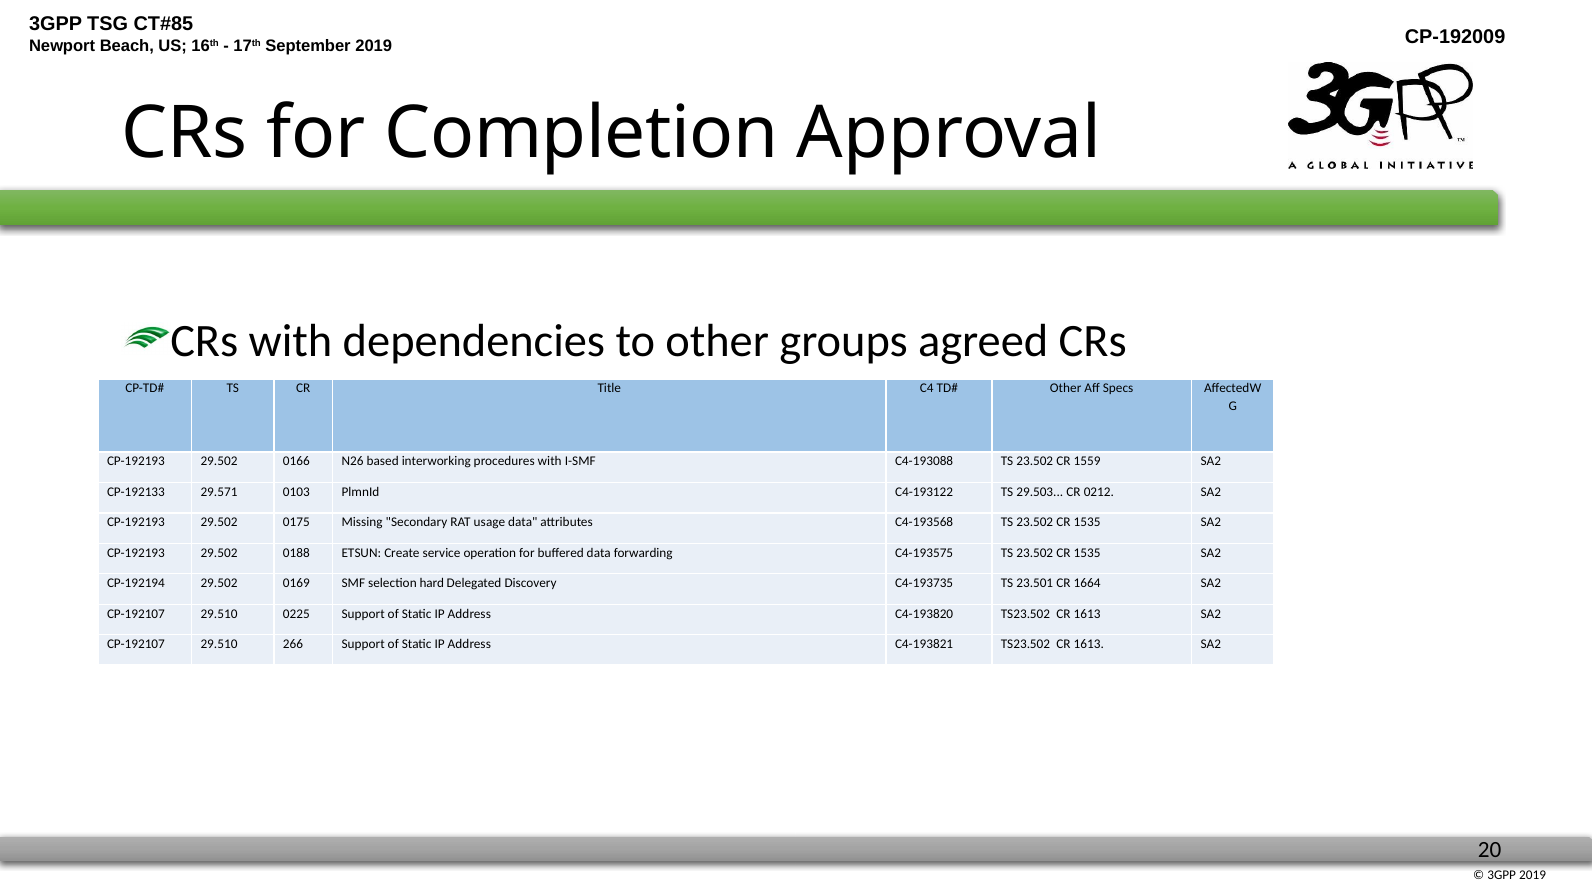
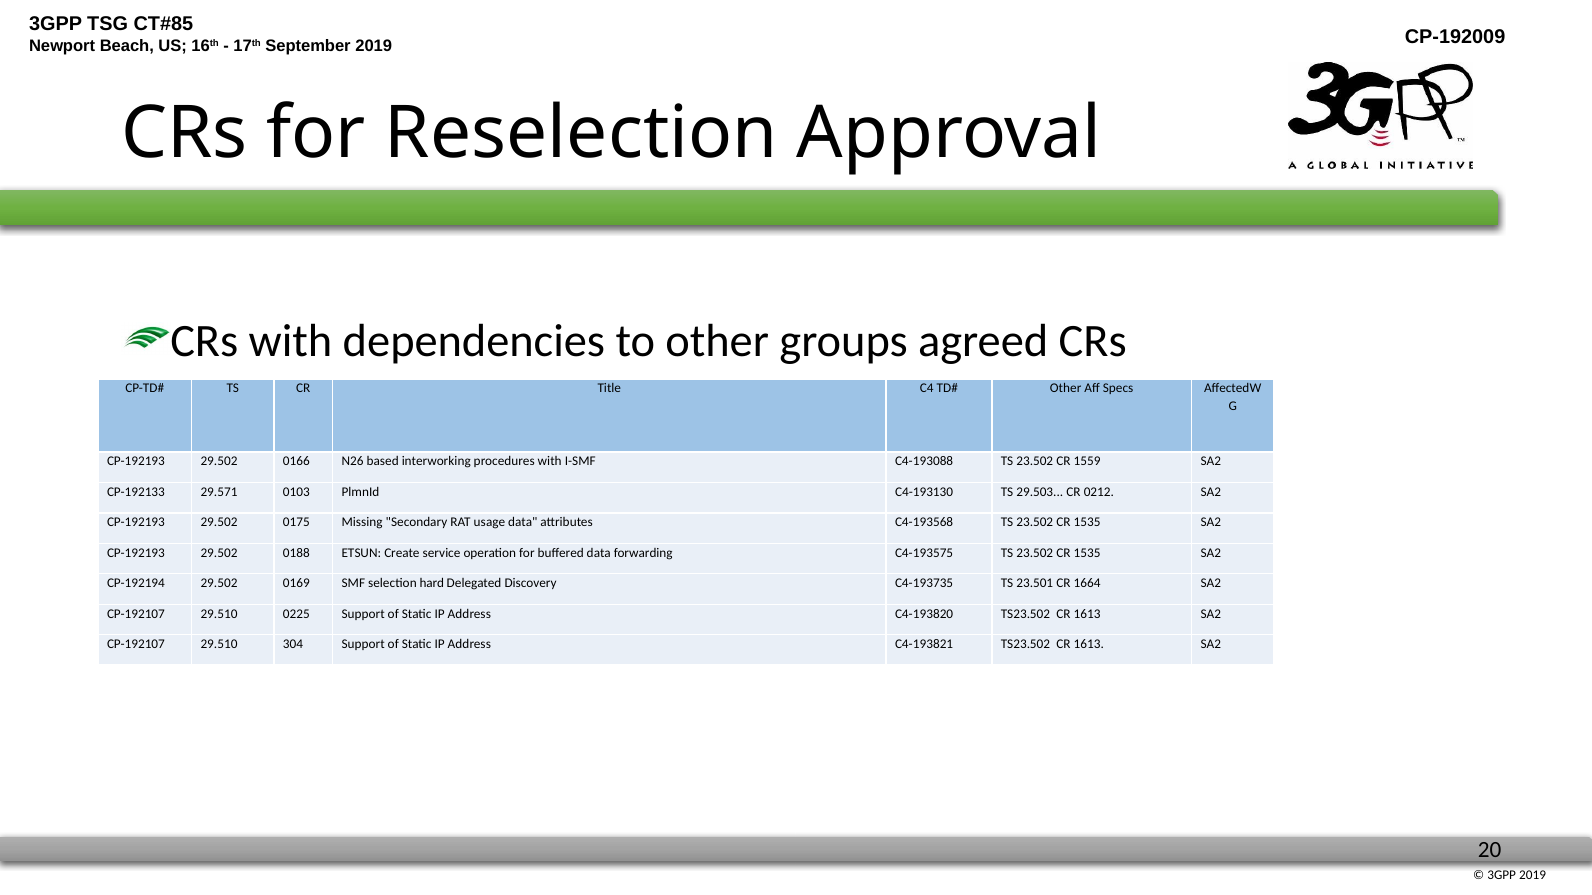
Completion: Completion -> Reselection
C4-193122: C4-193122 -> C4-193130
266: 266 -> 304
